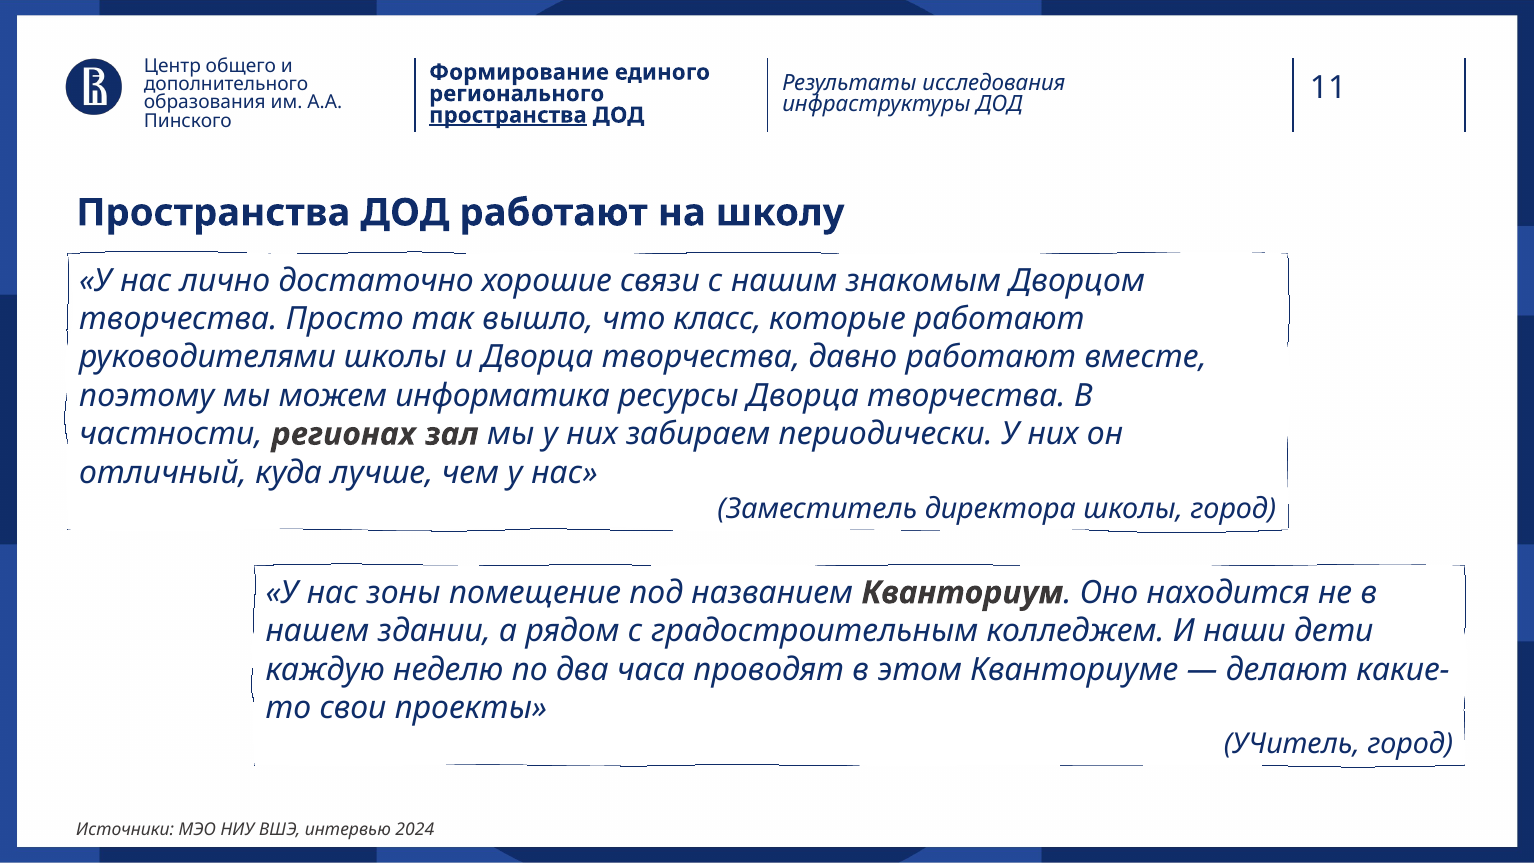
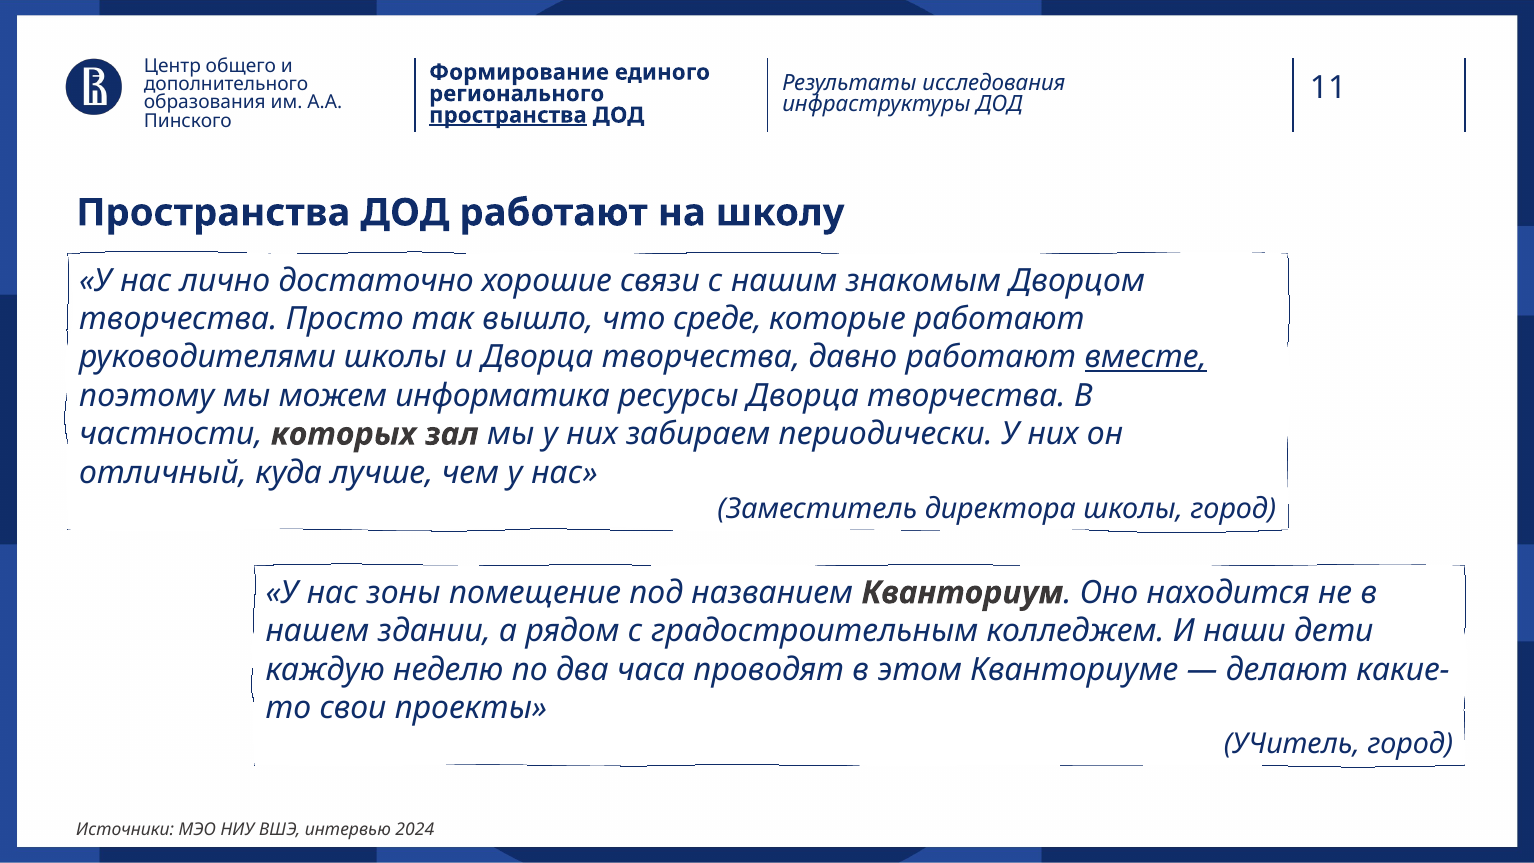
класс: класс -> среде
вместе underline: none -> present
регионах: регионах -> которых
